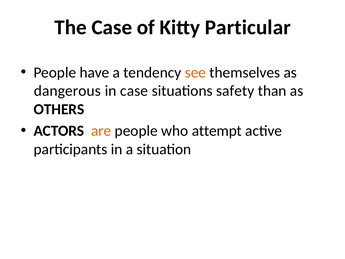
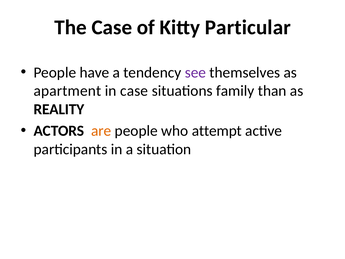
see colour: orange -> purple
dangerous: dangerous -> apartment
safety: safety -> family
OTHERS: OTHERS -> REALITY
